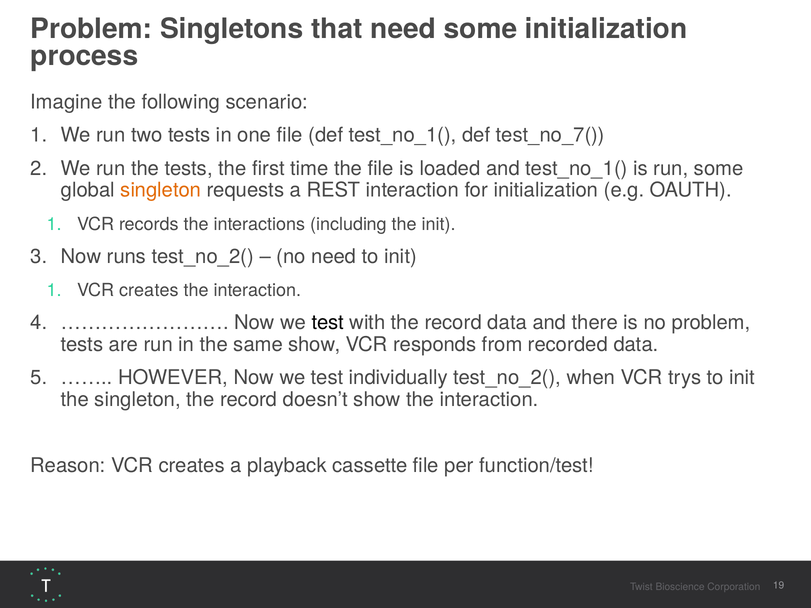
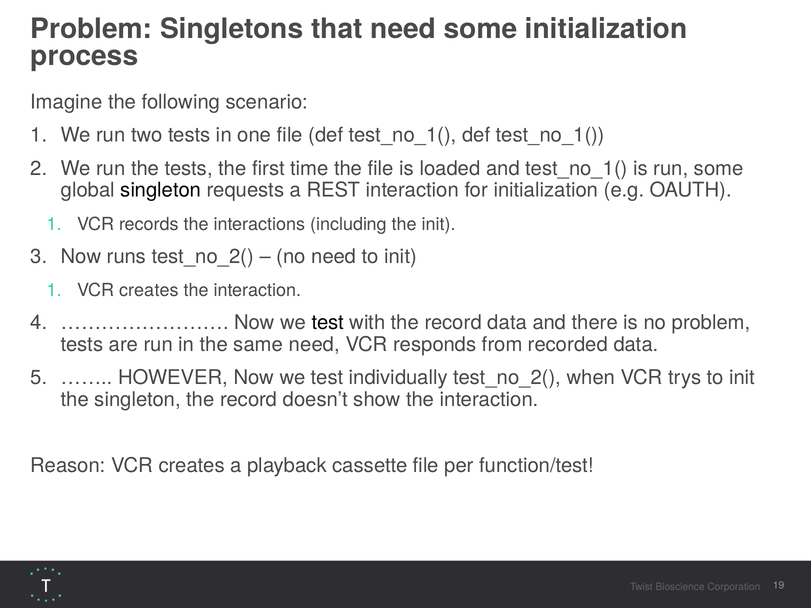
test_no_1( def test_no_7(: test_no_7( -> test_no_1(
singleton at (161, 190) colour: orange -> black
same show: show -> need
